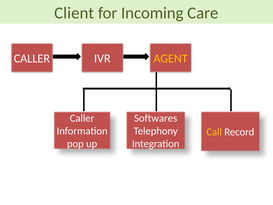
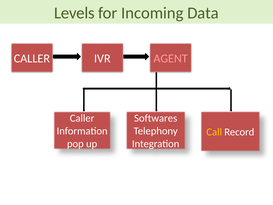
Client: Client -> Levels
Care: Care -> Data
AGENT colour: yellow -> pink
